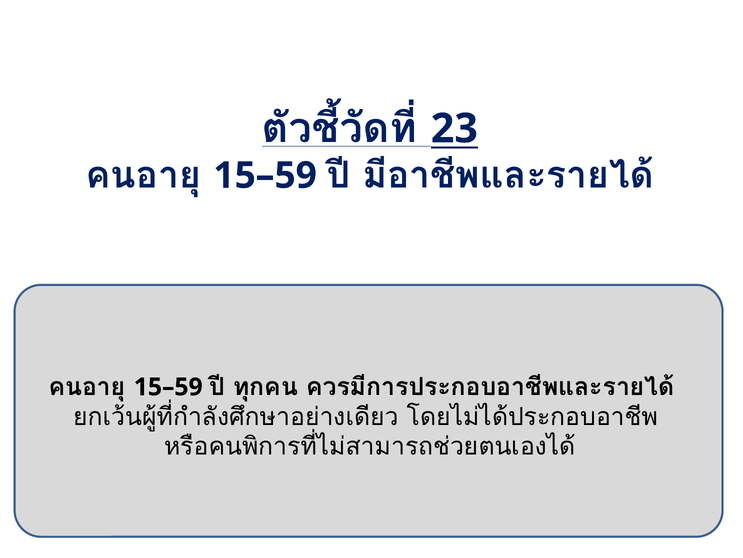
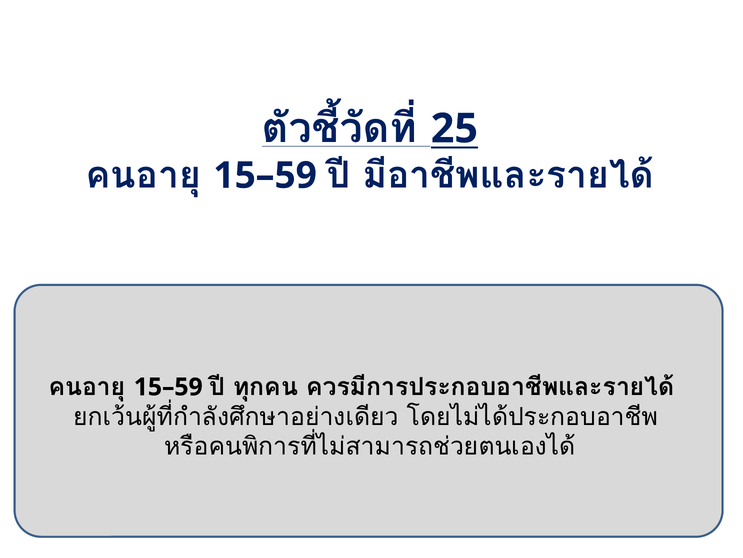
23: 23 -> 25
